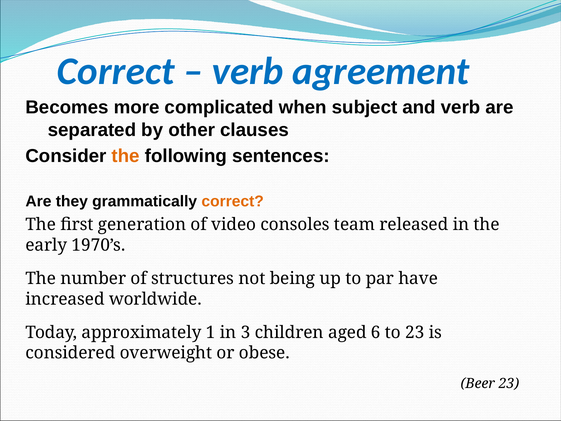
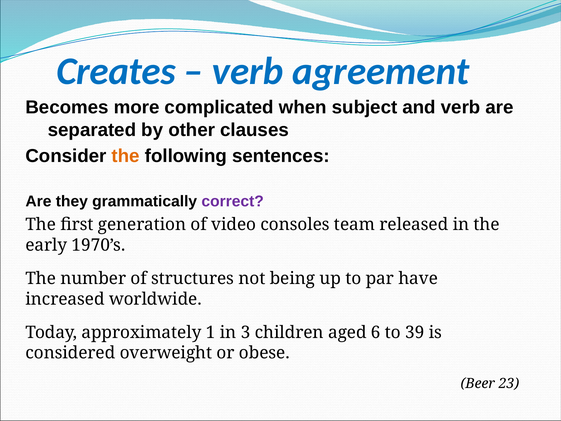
Correct at (116, 71): Correct -> Creates
correct at (233, 201) colour: orange -> purple
to 23: 23 -> 39
